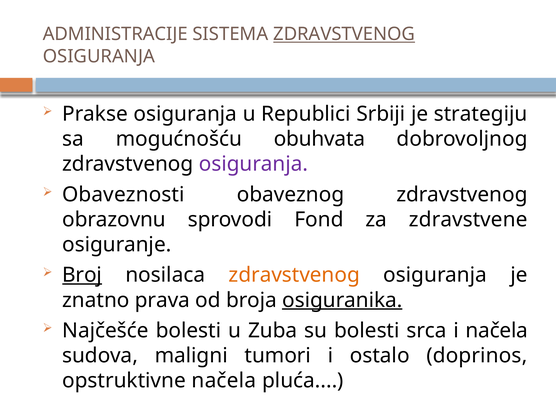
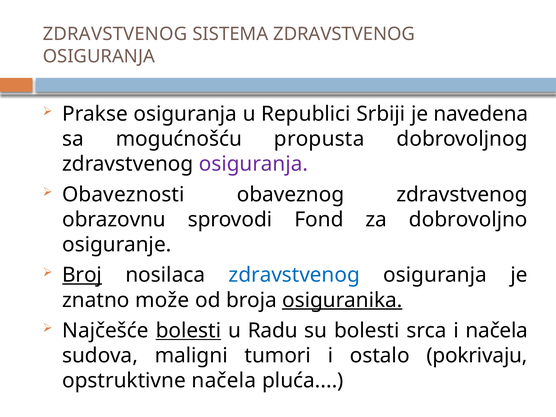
ADMINISTRACIJE at (115, 34): ADMINISTRACIJE -> ZDRAVSTVENOG
ZDRAVSTVENOG at (344, 34) underline: present -> none
strategiju: strategiju -> navedena
obuhvata: obuhvata -> propusta
zdravstvene: zdravstvene -> dobrovoljno
zdravstvenog at (294, 275) colour: orange -> blue
prava: prava -> može
bolesti at (188, 331) underline: none -> present
Zuba: Zuba -> Radu
doprinos: doprinos -> pokrivaju
